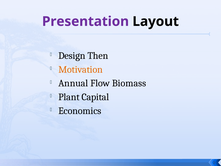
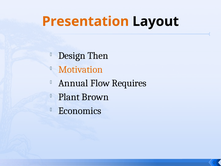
Presentation colour: purple -> orange
Biomass: Biomass -> Requires
Capital: Capital -> Brown
